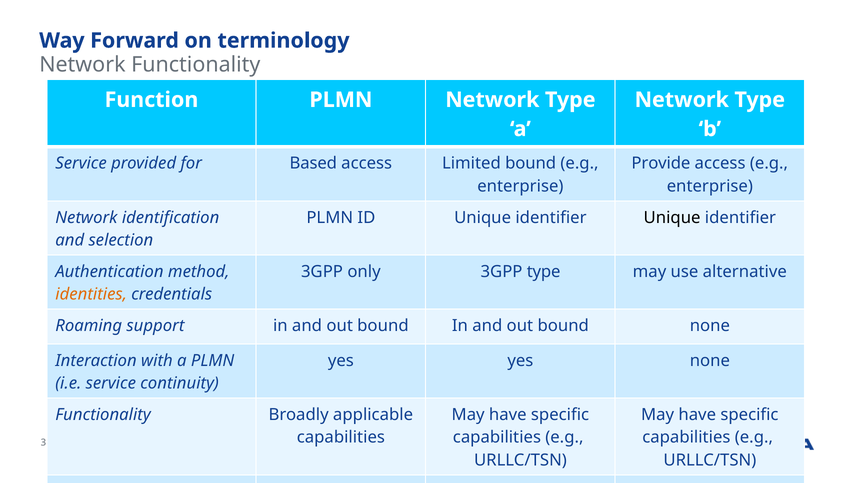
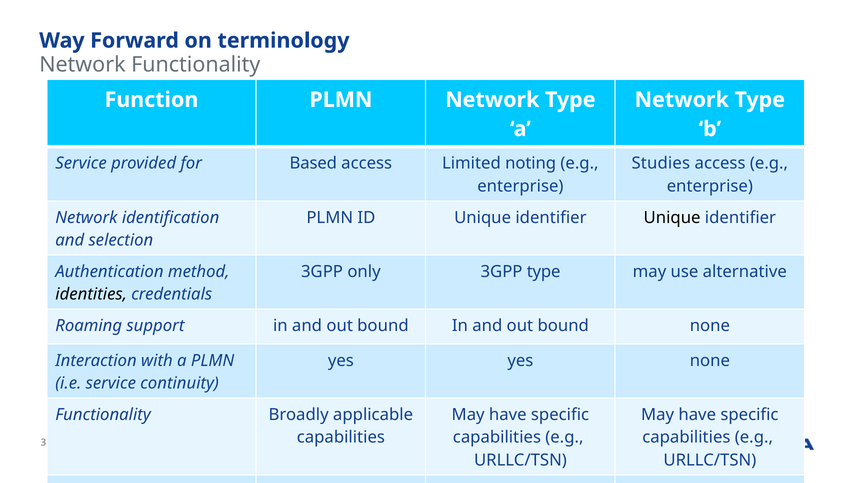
Limited bound: bound -> noting
Provide: Provide -> Studies
identities colour: orange -> black
